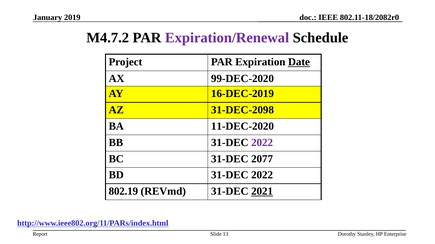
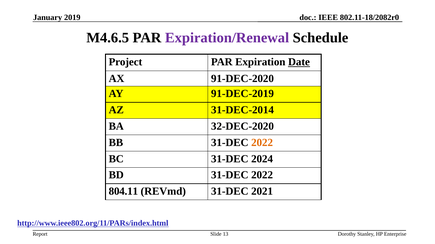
M4.7.2: M4.7.2 -> M4.6.5
99-DEC-2020: 99-DEC-2020 -> 91-DEC-2020
16-DEC-2019: 16-DEC-2019 -> 91-DEC-2019
31-DEC-2098: 31-DEC-2098 -> 31-DEC-2014
11-DEC-2020: 11-DEC-2020 -> 32-DEC-2020
2022 at (262, 143) colour: purple -> orange
2077: 2077 -> 2024
802.19: 802.19 -> 804.11
2021 underline: present -> none
